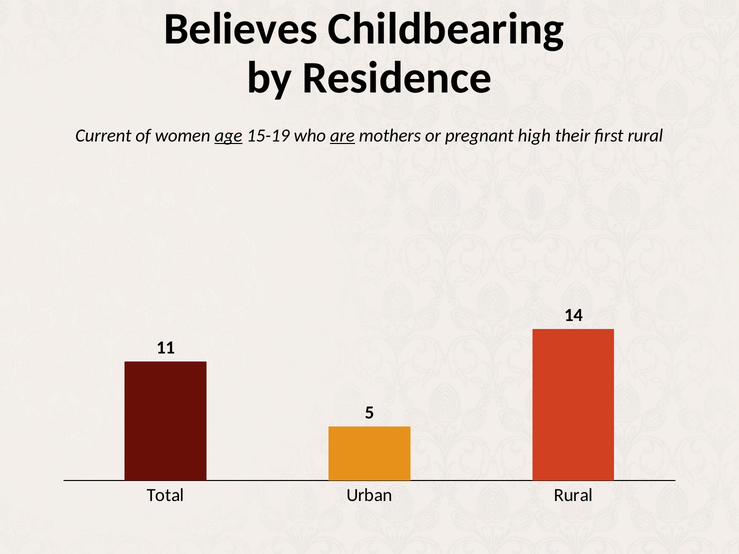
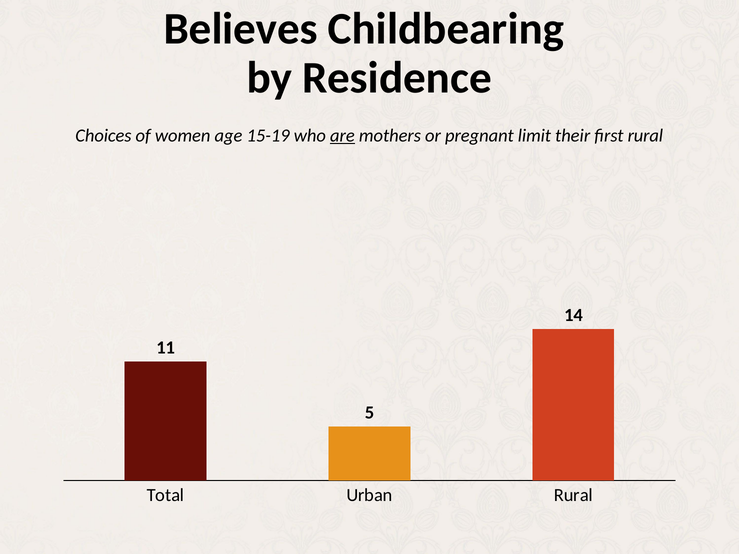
Current: Current -> Choices
age underline: present -> none
high: high -> limit
